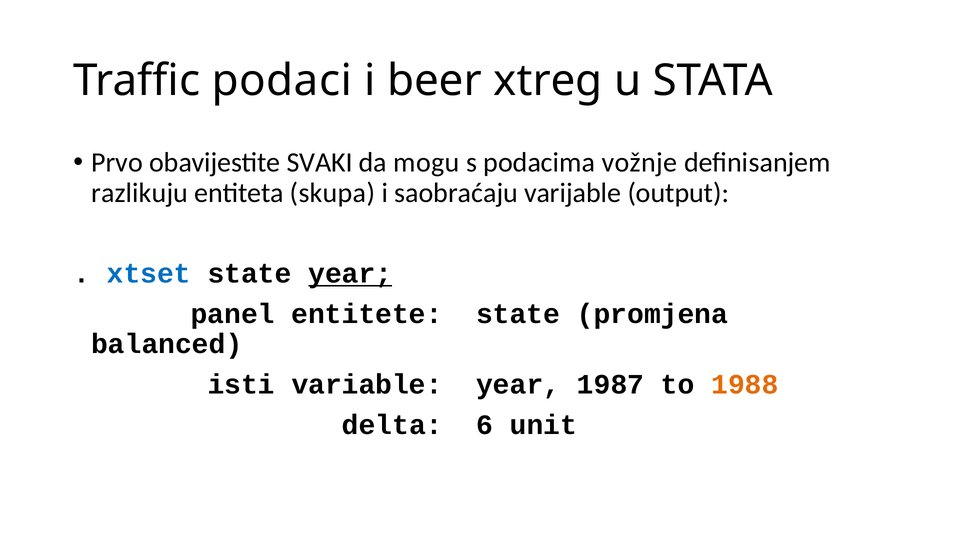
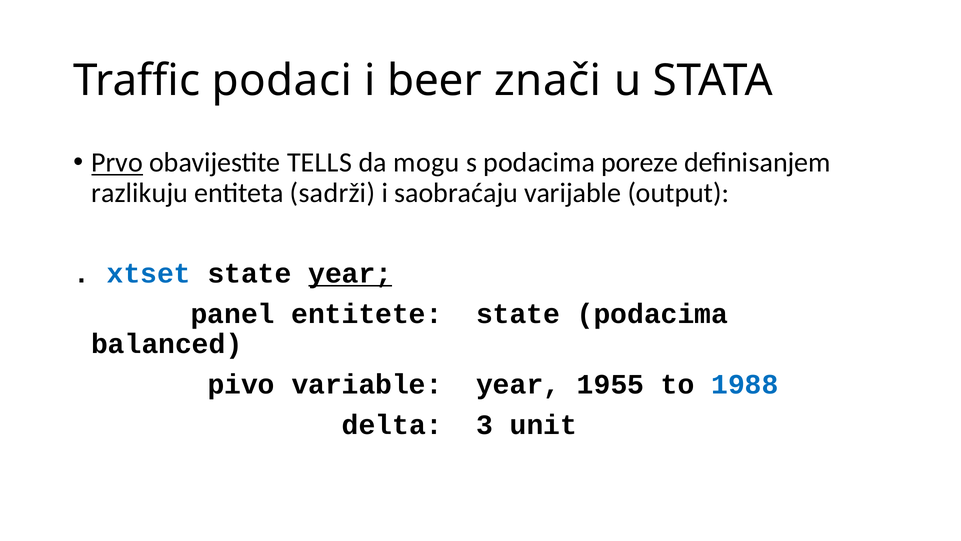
xtreg: xtreg -> znači
Prvo underline: none -> present
SVAKI: SVAKI -> TELLS
vožnje: vožnje -> poreze
skupa: skupa -> sadrži
state promjena: promjena -> podacima
isti: isti -> pivo
1987: 1987 -> 1955
1988 colour: orange -> blue
6: 6 -> 3
